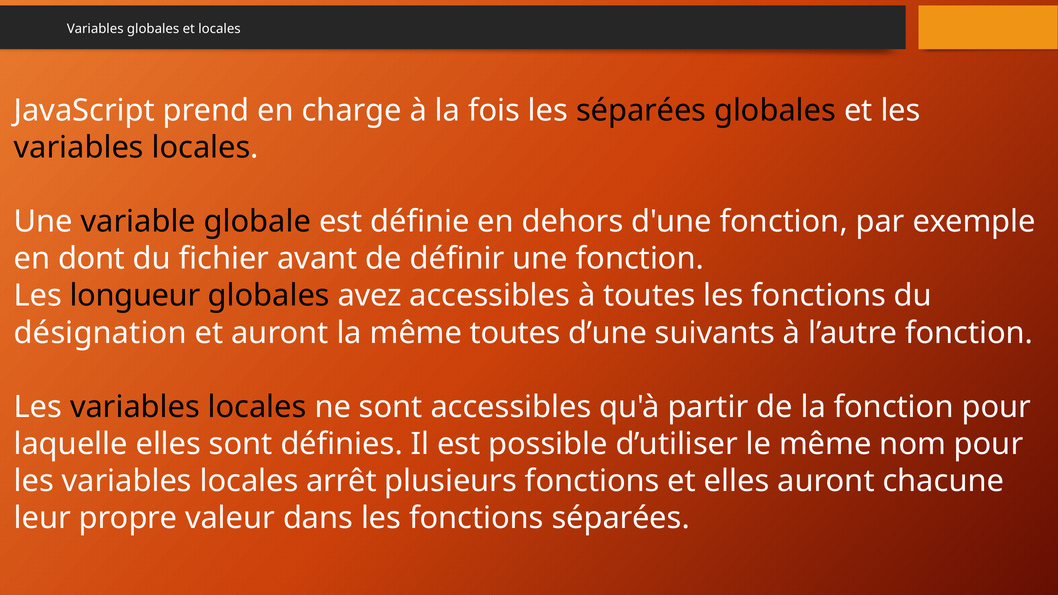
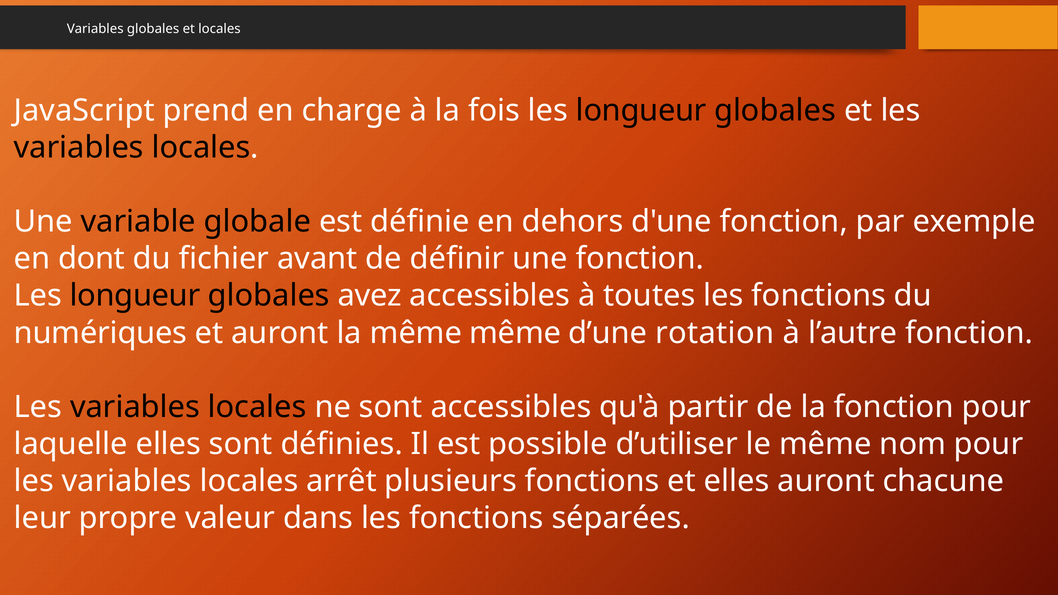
fois les séparées: séparées -> longueur
désignation: désignation -> numériques
même toutes: toutes -> même
suivants: suivants -> rotation
